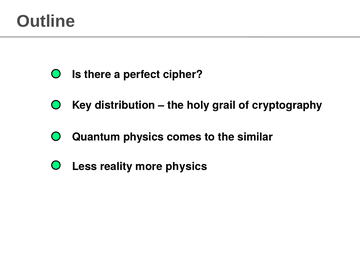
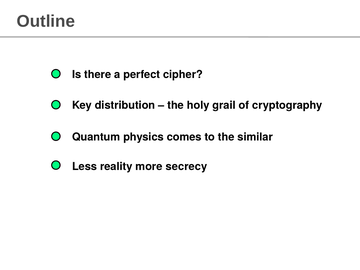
more physics: physics -> secrecy
